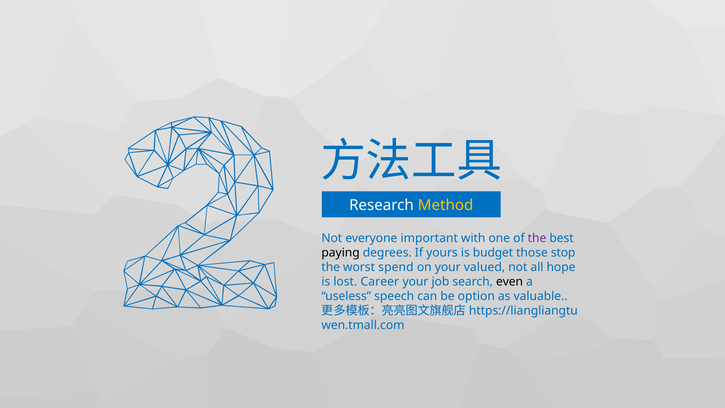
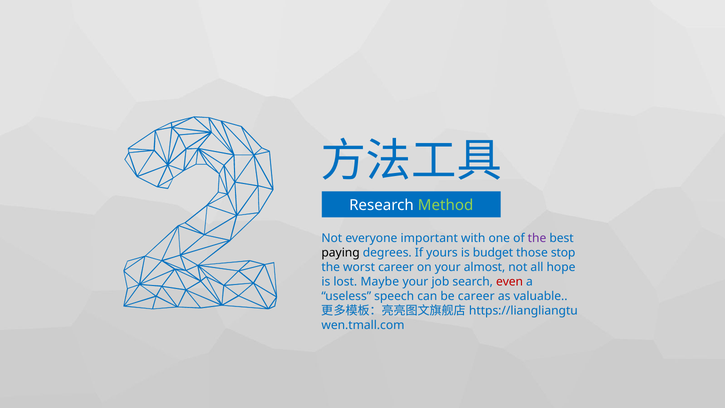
Method colour: yellow -> light green
worst spend: spend -> career
valued: valued -> almost
Career: Career -> Maybe
even colour: black -> red
be option: option -> career
